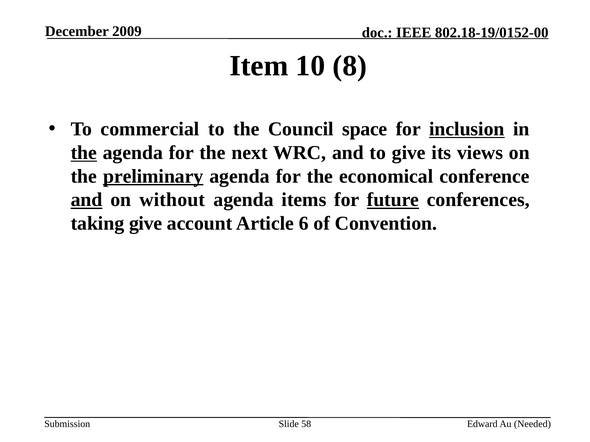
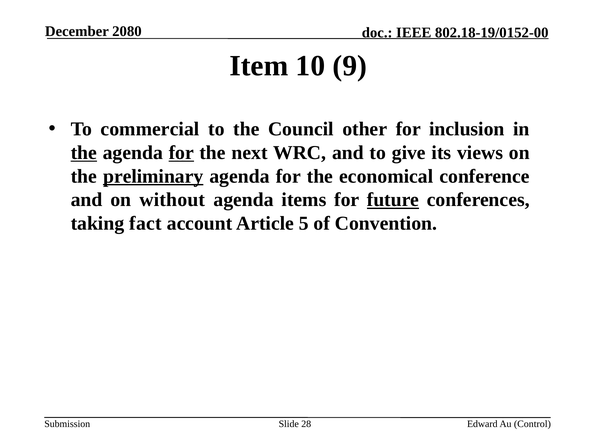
2009: 2009 -> 2080
8: 8 -> 9
space: space -> other
inclusion underline: present -> none
for at (181, 153) underline: none -> present
and at (87, 200) underline: present -> none
taking give: give -> fact
6: 6 -> 5
58: 58 -> 28
Needed: Needed -> Control
